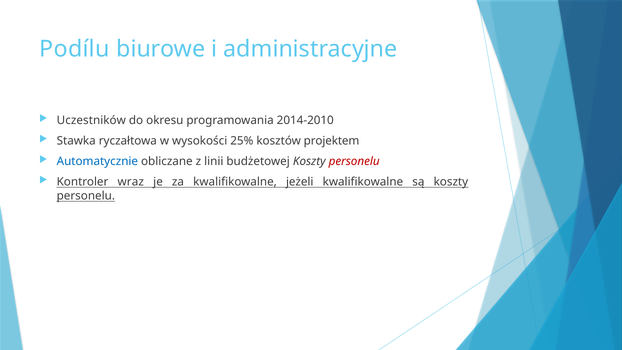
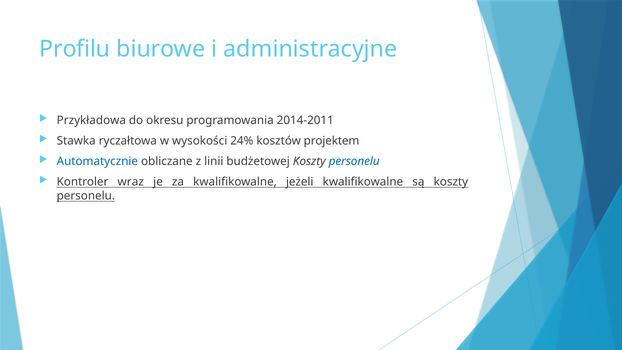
Podílu: Podílu -> Profilu
Uczestników: Uczestników -> Przykładowa
2014-2010: 2014-2010 -> 2014-2011
25%: 25% -> 24%
personelu at (354, 161) colour: red -> blue
